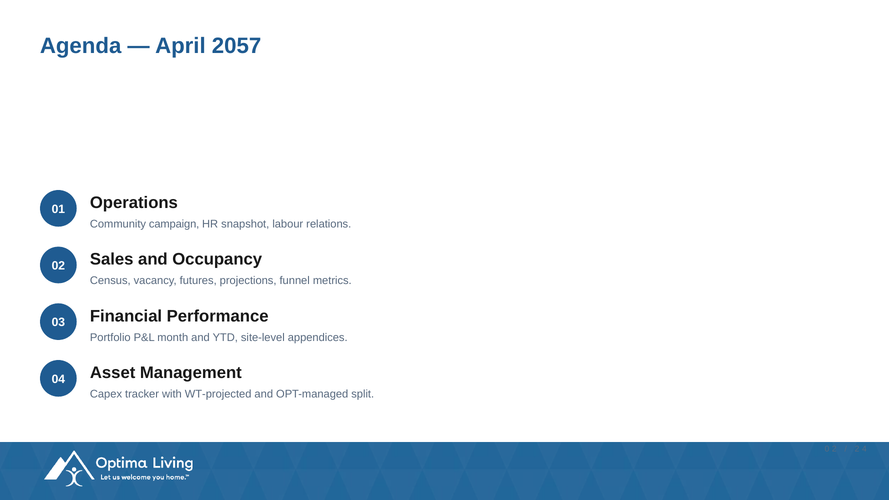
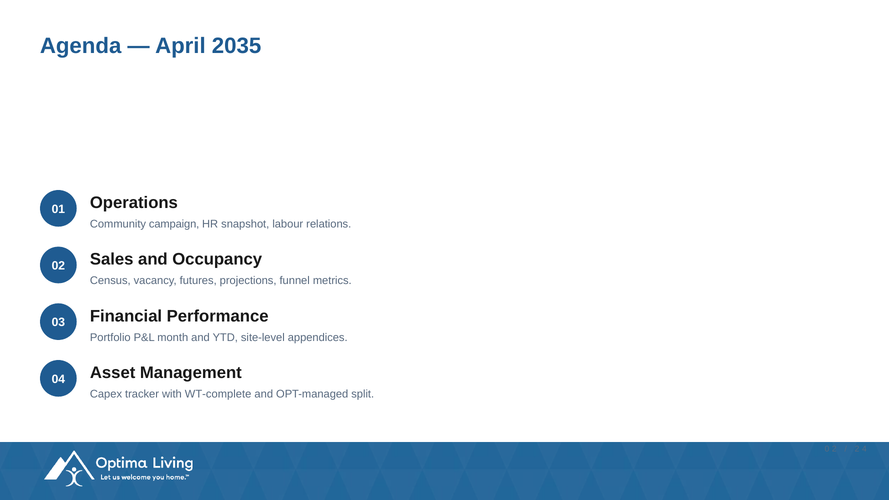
2057: 2057 -> 2035
WT-projected: WT-projected -> WT-complete
